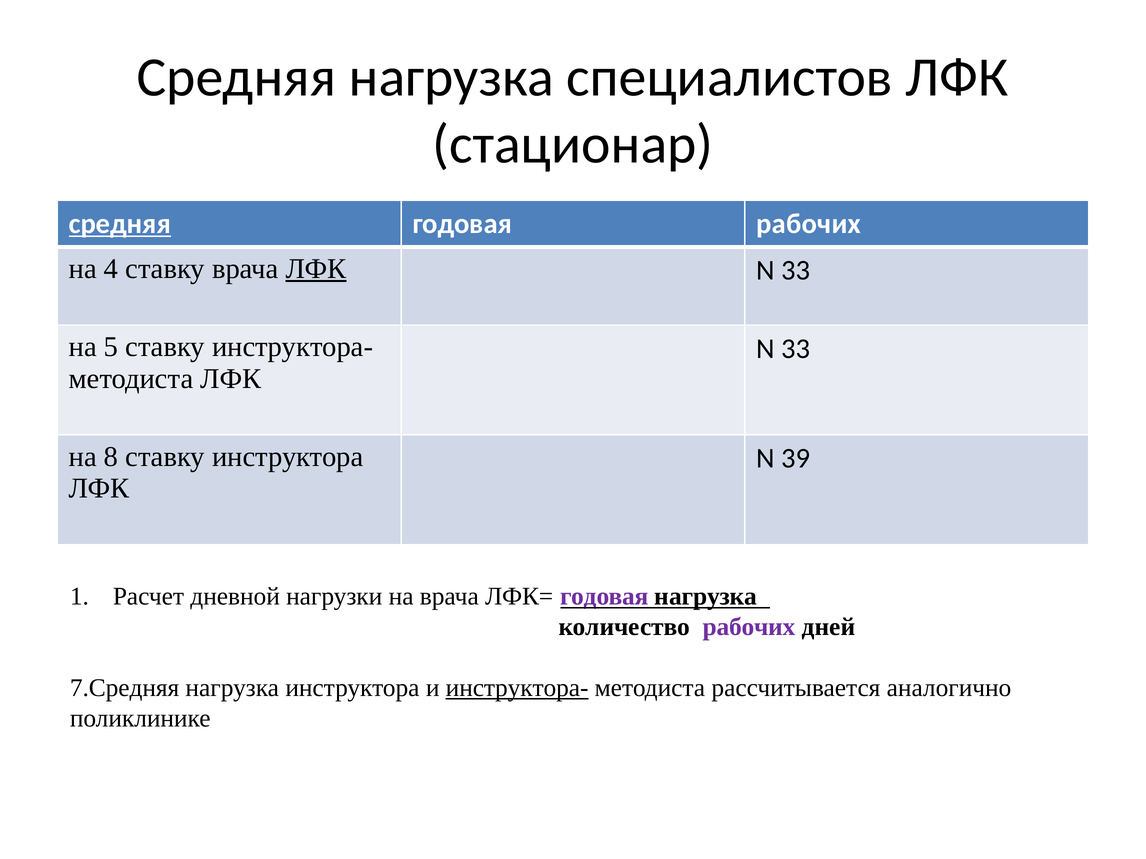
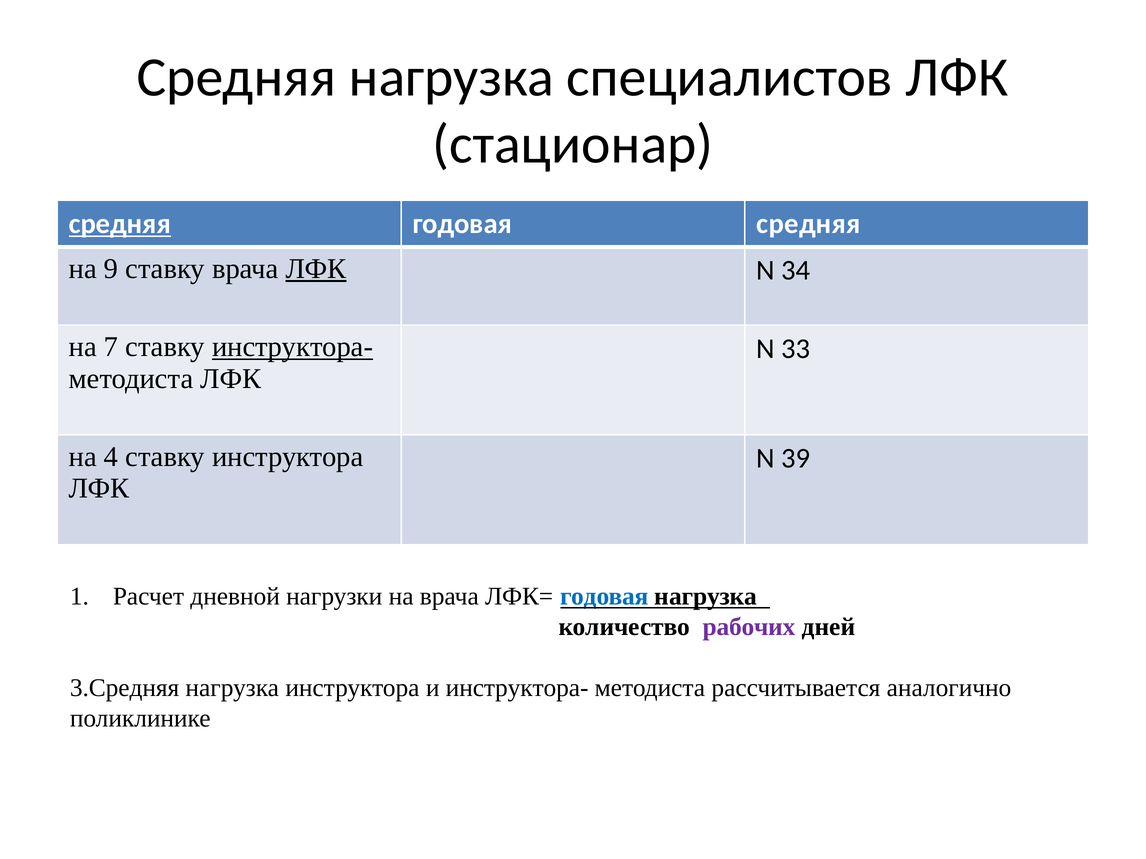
годовая рабочих: рабочих -> средняя
4: 4 -> 9
33 at (796, 271): 33 -> 34
5: 5 -> 7
инструктора- at (293, 347) underline: none -> present
8: 8 -> 4
годовая at (604, 597) colour: purple -> blue
7.Средняя: 7.Средняя -> 3.Средняя
инструктора- at (517, 688) underline: present -> none
